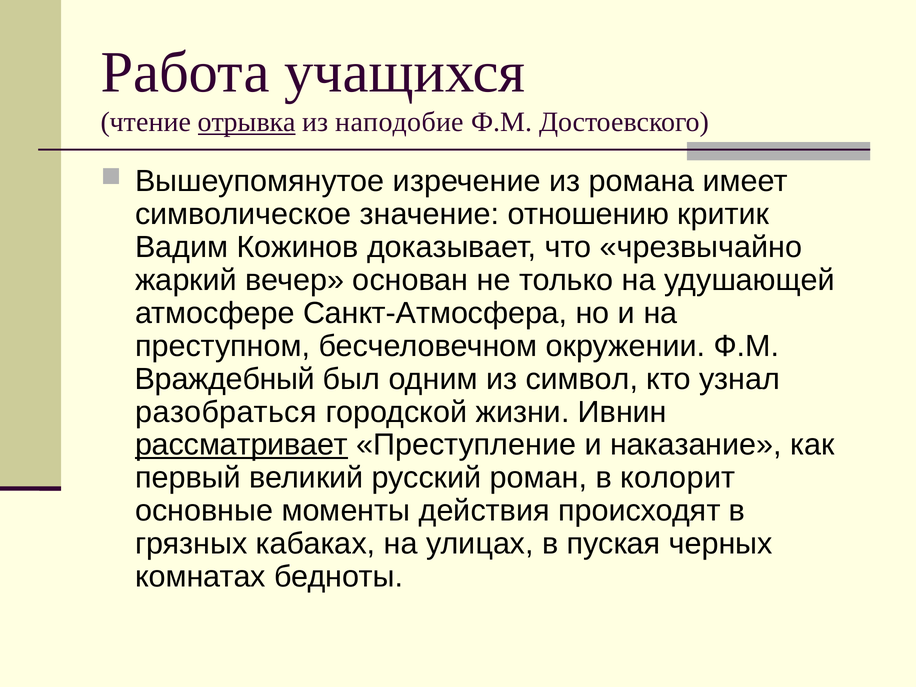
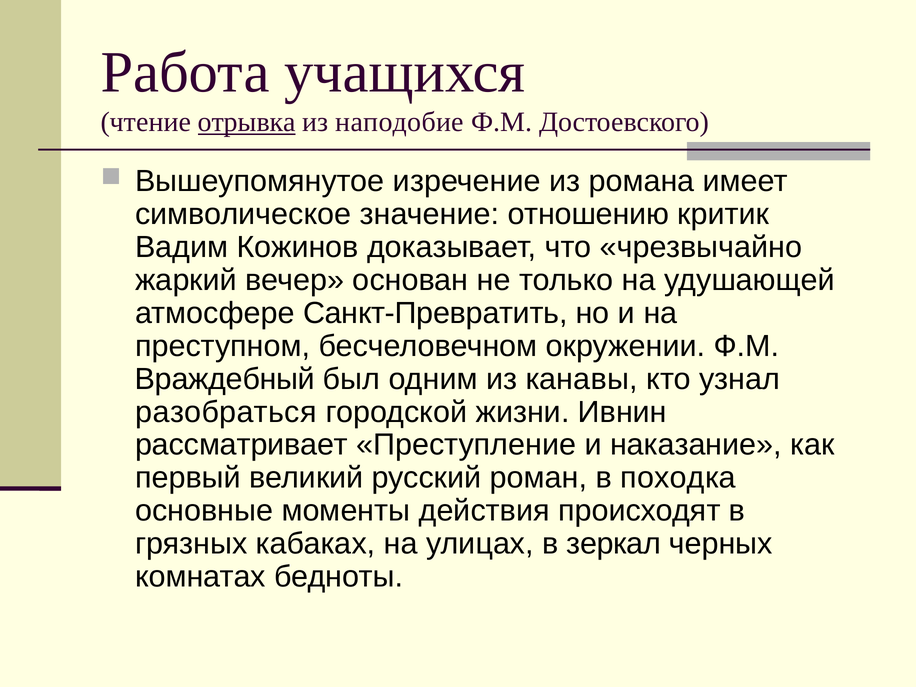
Санкт-Атмосфера: Санкт-Атмосфера -> Санкт-Превратить
символ: символ -> канавы
рассматривает underline: present -> none
колорит: колорит -> походка
пуская: пуская -> зеркал
